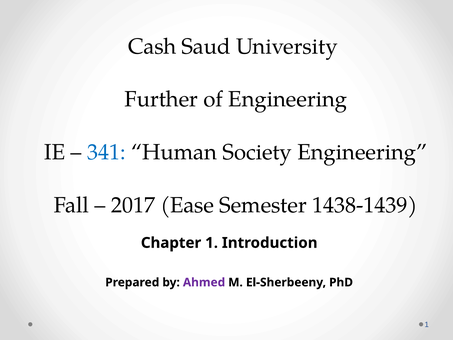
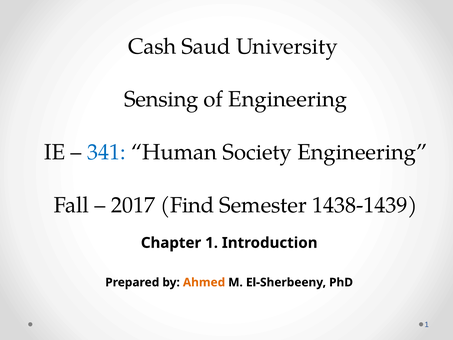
Further: Further -> Sensing
Ease: Ease -> Find
Ahmed colour: purple -> orange
